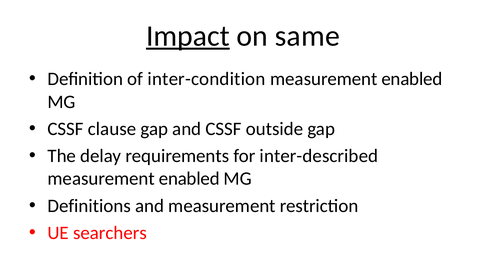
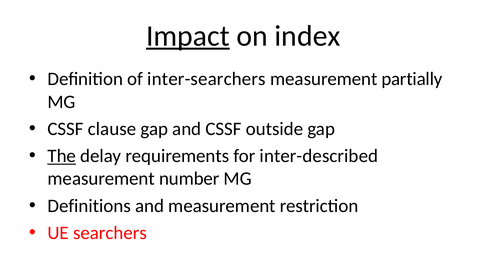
same: same -> index
inter-condition: inter-condition -> inter-searchers
enabled at (412, 79): enabled -> partially
The underline: none -> present
enabled at (189, 179): enabled -> number
